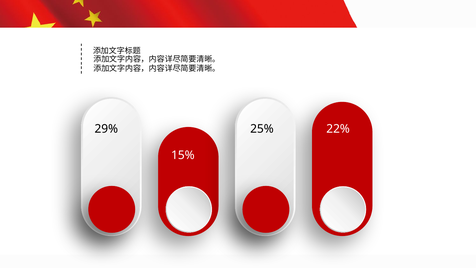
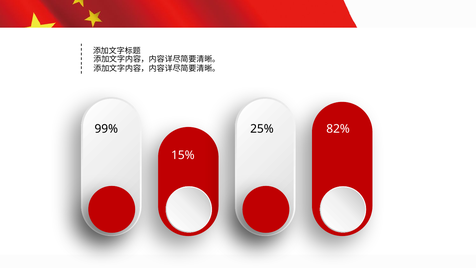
29%: 29% -> 99%
22%: 22% -> 82%
